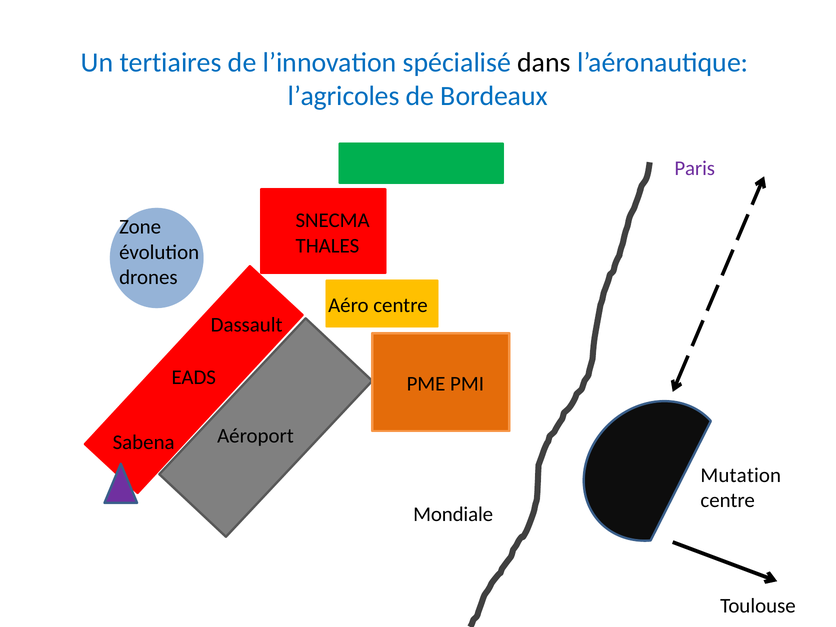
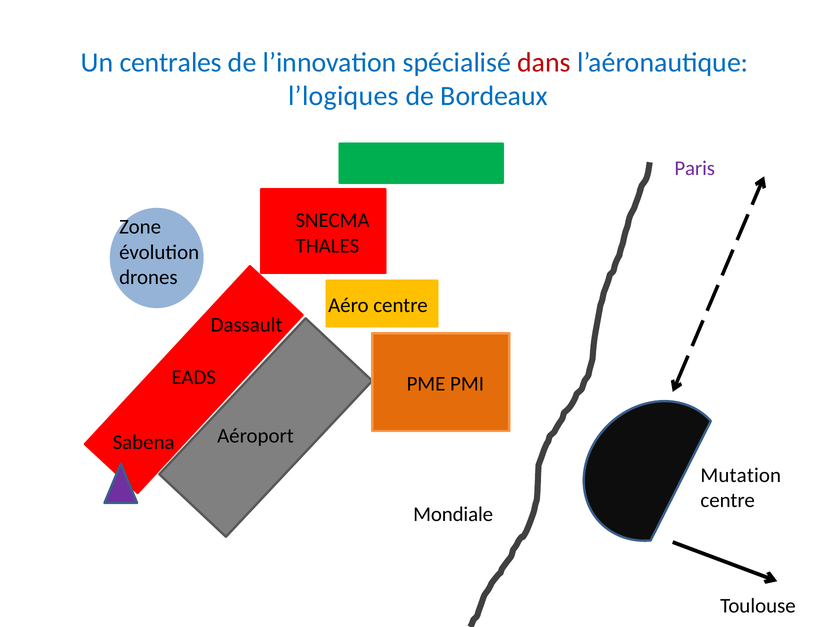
tertiaires: tertiaires -> centrales
dans colour: black -> red
l’agricoles: l’agricoles -> l’logiques
